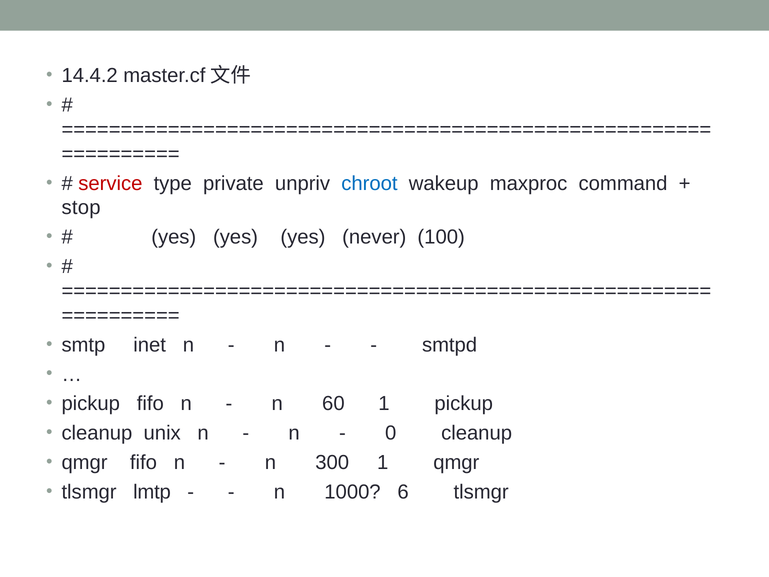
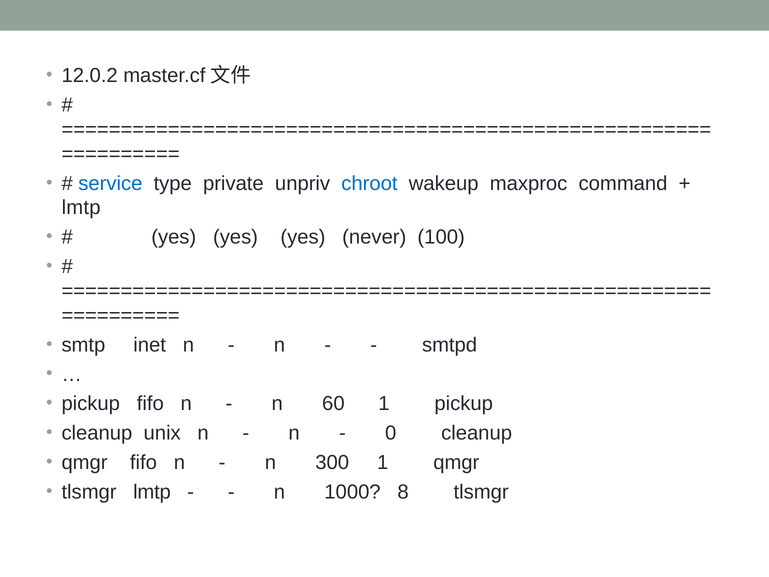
14.4.2: 14.4.2 -> 12.0.2
service colour: red -> blue
stop at (81, 208): stop -> lmtp
6: 6 -> 8
